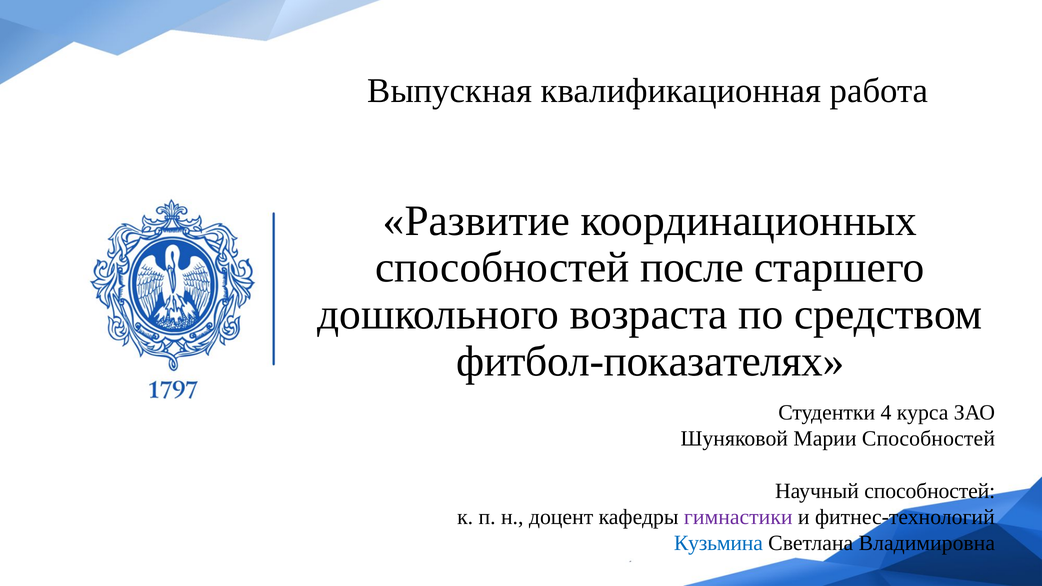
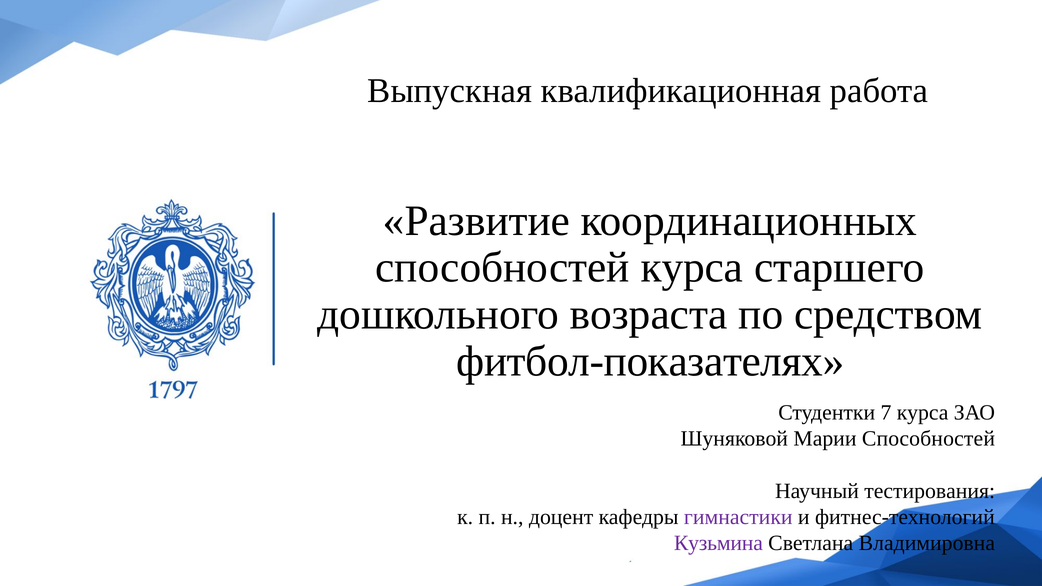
способностей после: после -> курса
4: 4 -> 7
Научный способностей: способностей -> тестирования
Кузьмина colour: blue -> purple
